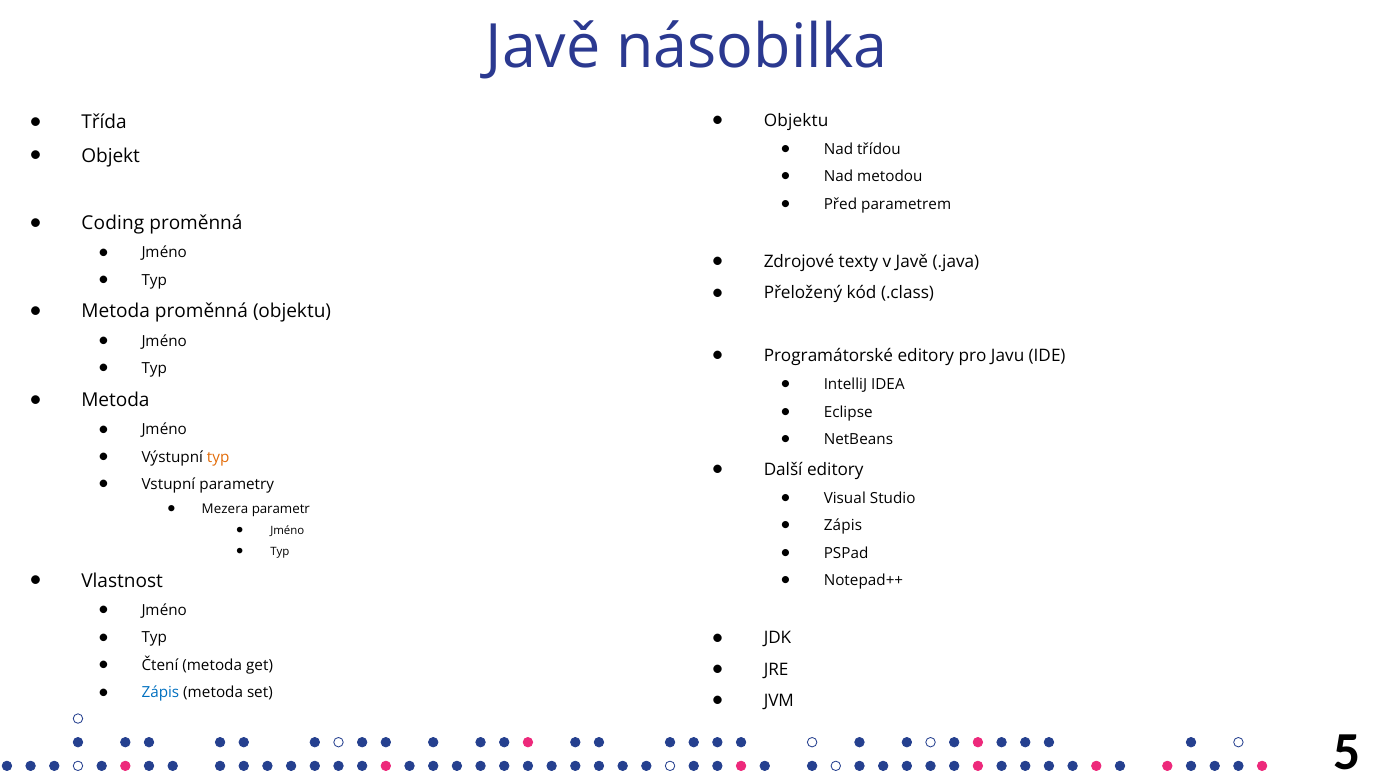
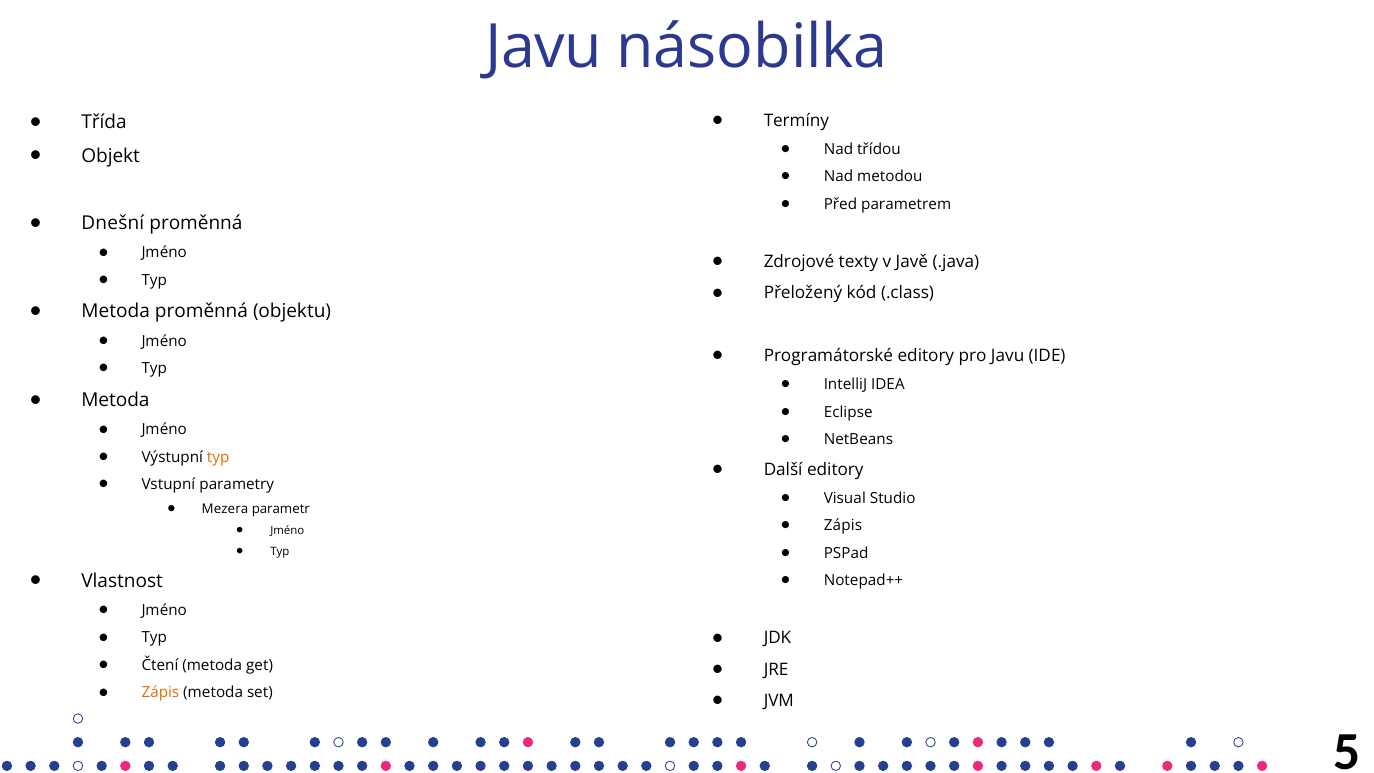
Javě at (543, 48): Javě -> Javu
Objektu at (796, 121): Objektu -> Termíny
Coding: Coding -> Dnešní
Zápis at (160, 693) colour: blue -> orange
